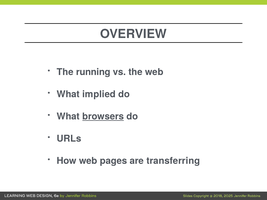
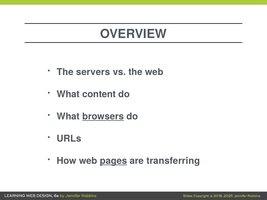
running: running -> servers
implied: implied -> content
pages underline: none -> present
